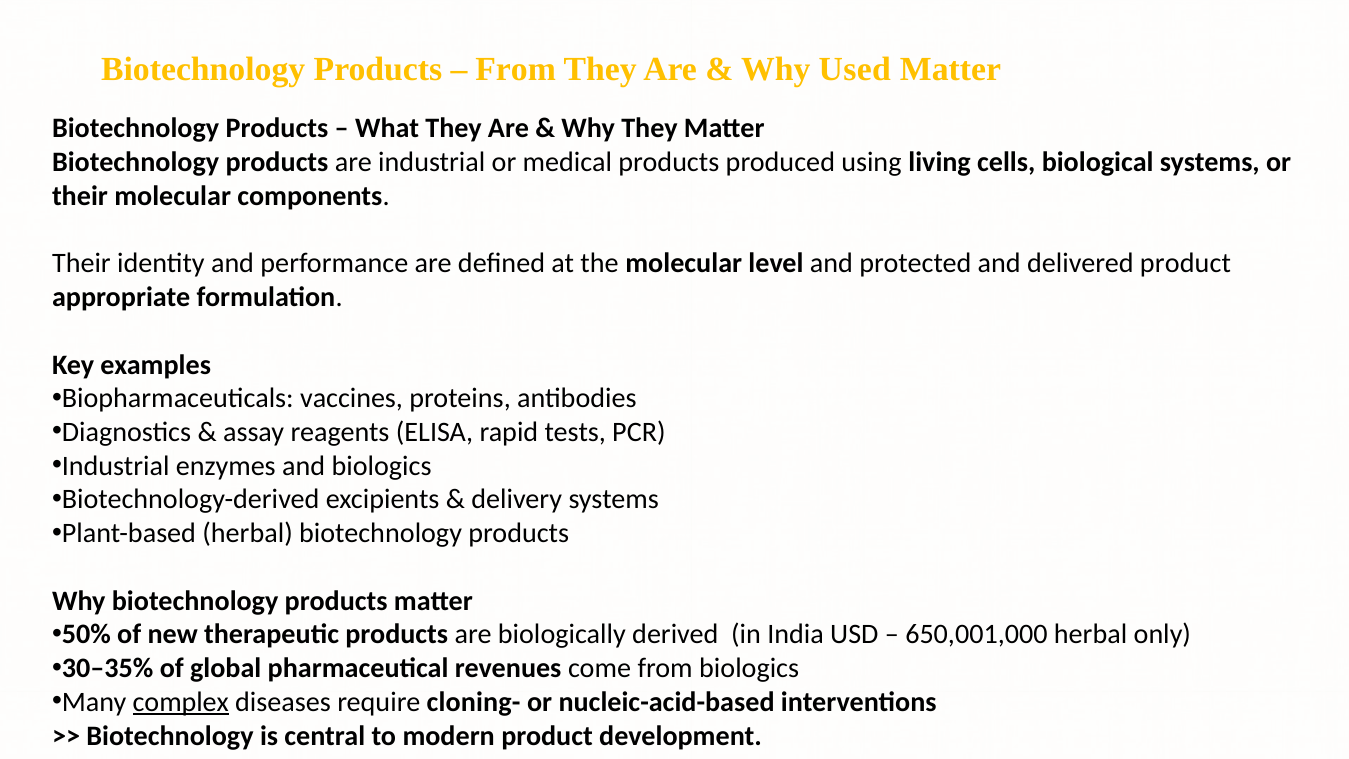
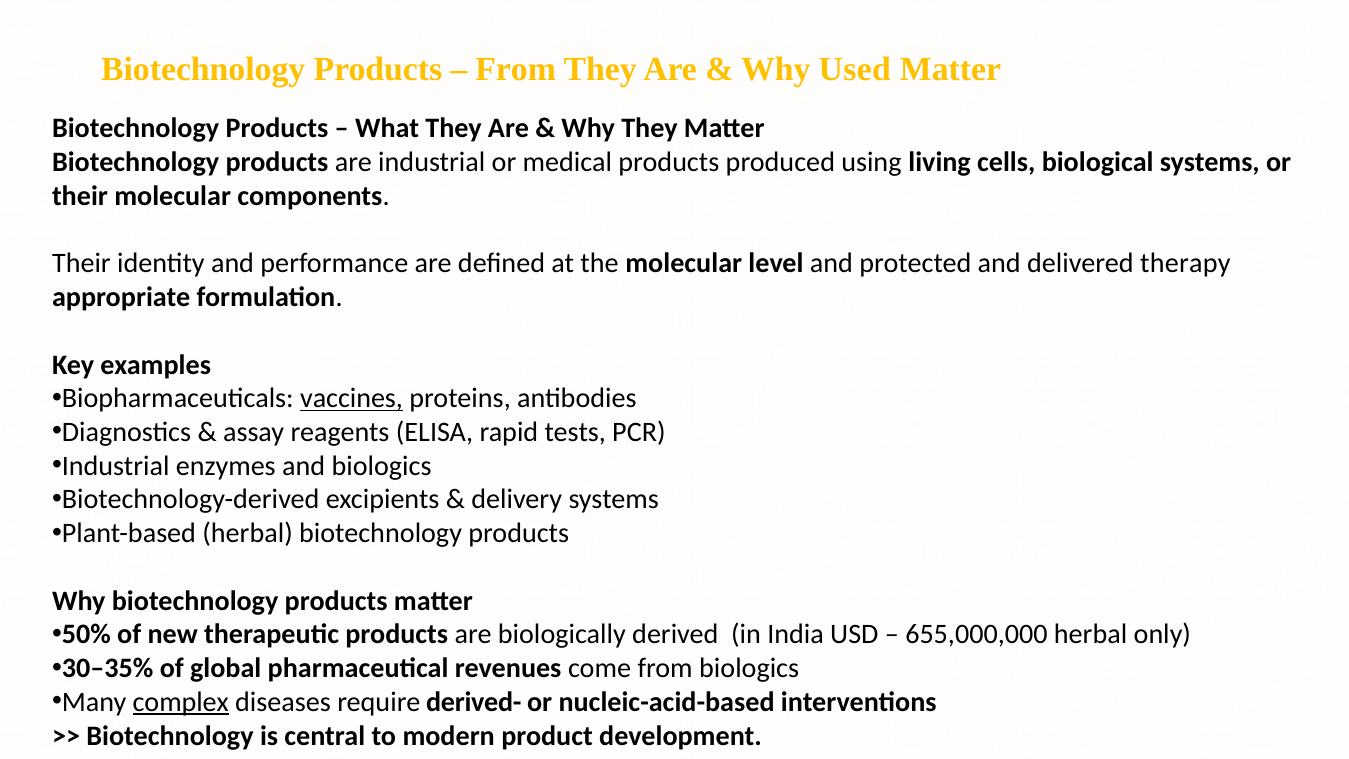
delivered product: product -> therapy
vaccines underline: none -> present
650,001,000: 650,001,000 -> 655,000,000
cloning-: cloning- -> derived-
